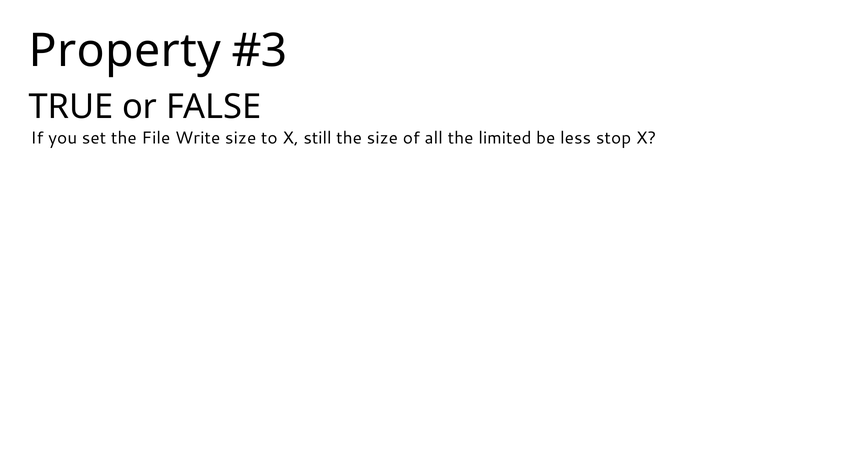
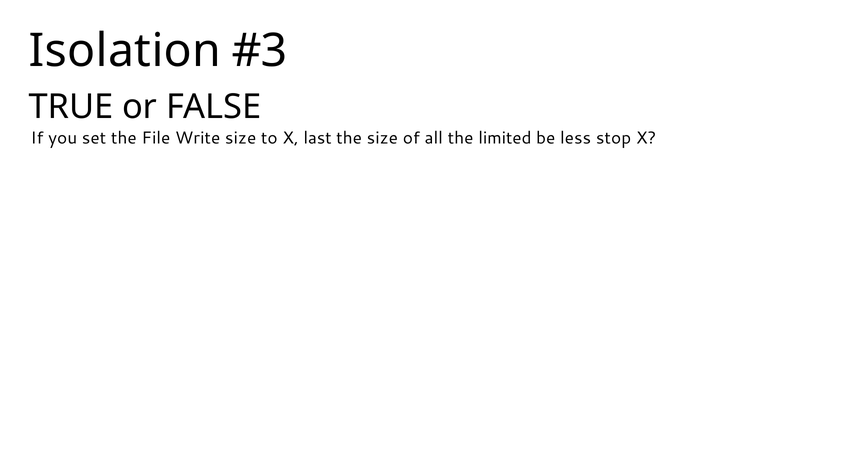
Property: Property -> Isolation
still: still -> last
